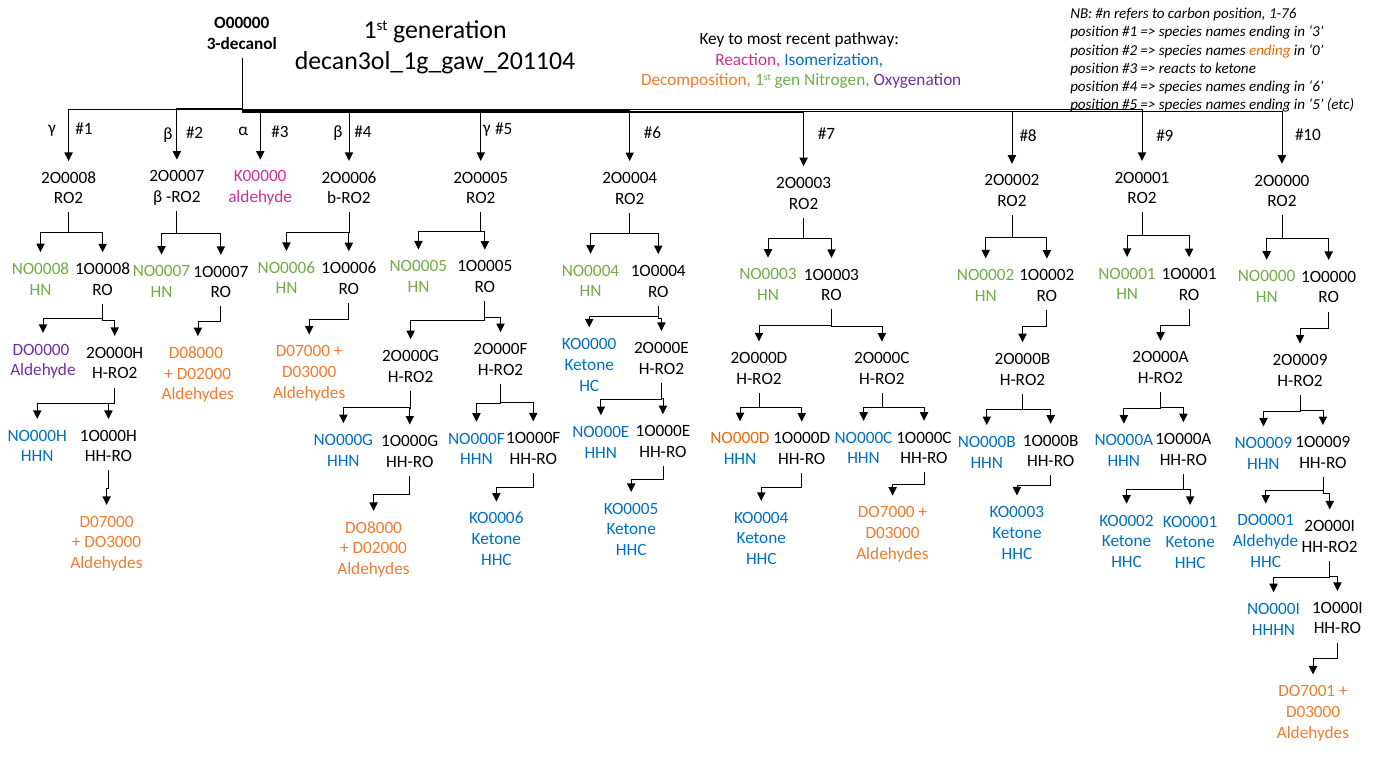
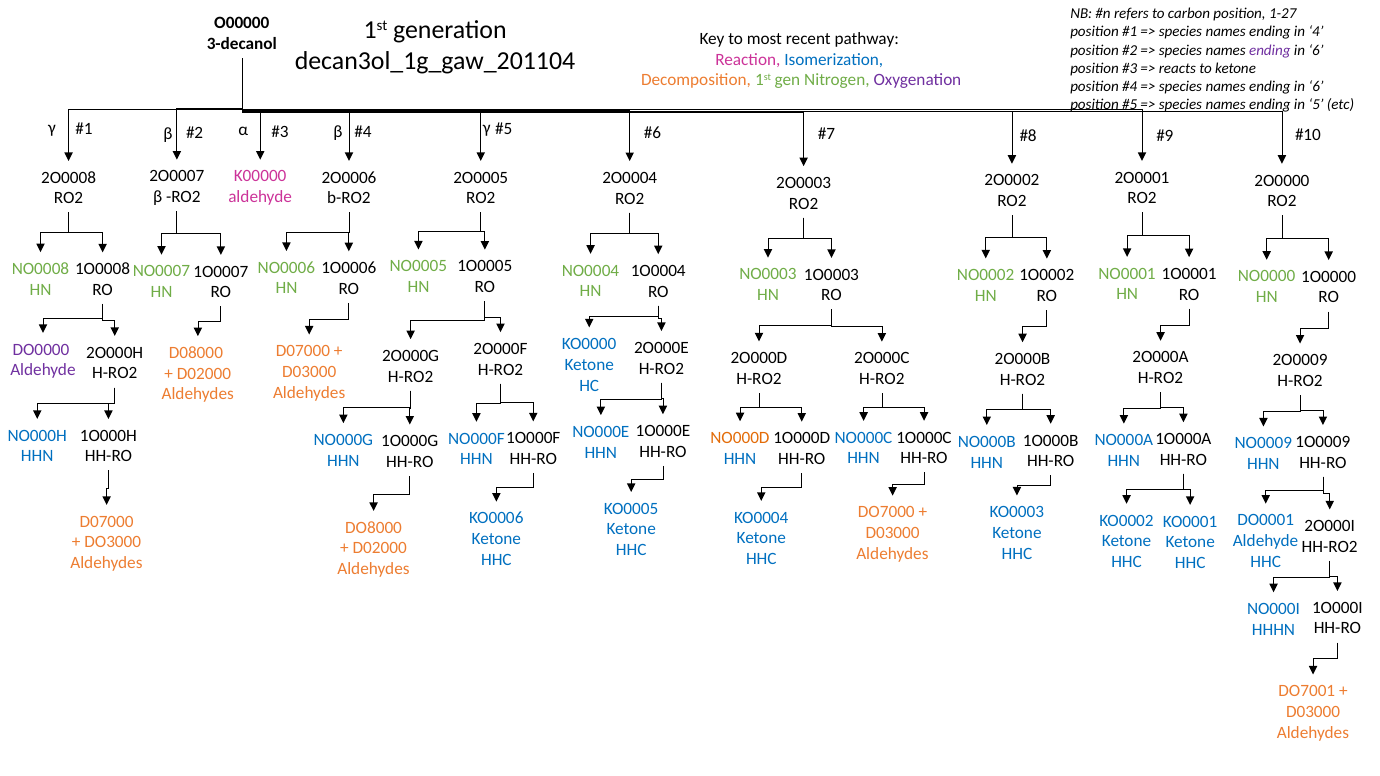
1-76: 1-76 -> 1-27
3: 3 -> 4
ending at (1270, 50) colour: orange -> purple
0 at (1316, 50): 0 -> 6
